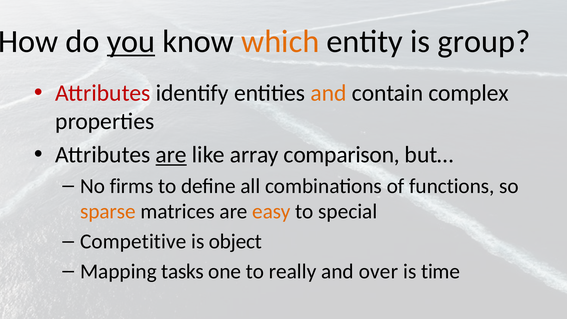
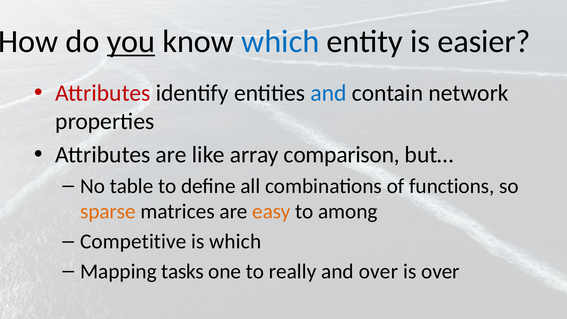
which at (280, 42) colour: orange -> blue
group: group -> easier
and at (329, 93) colour: orange -> blue
complex: complex -> network
are at (171, 155) underline: present -> none
firms: firms -> table
special: special -> among
is object: object -> which
is time: time -> over
